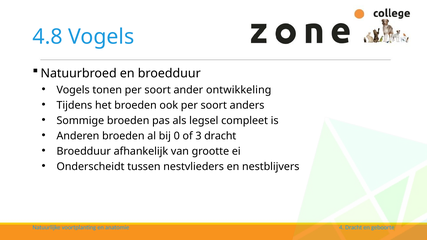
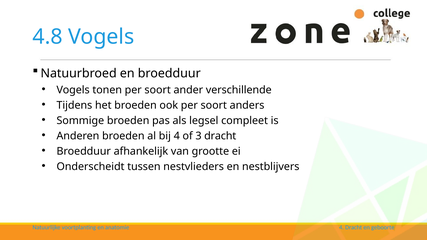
ontwikkeling: ontwikkeling -> verschillende
bij 0: 0 -> 4
